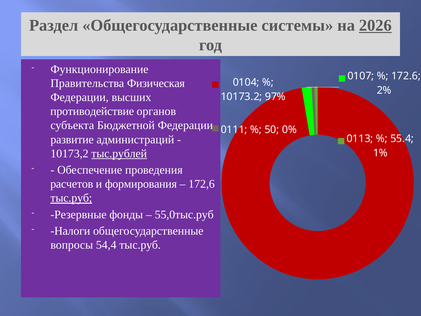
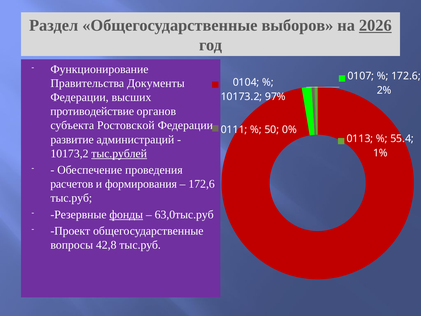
системы: системы -> выборов
Физическая: Физическая -> Документы
Бюджетной: Бюджетной -> Ростовской
тыс.руб at (71, 198) underline: present -> none
фонды underline: none -> present
55,0тыс.руб: 55,0тыс.руб -> 63,0тыс.руб
Налоги: Налоги -> Проект
54,4: 54,4 -> 42,8
